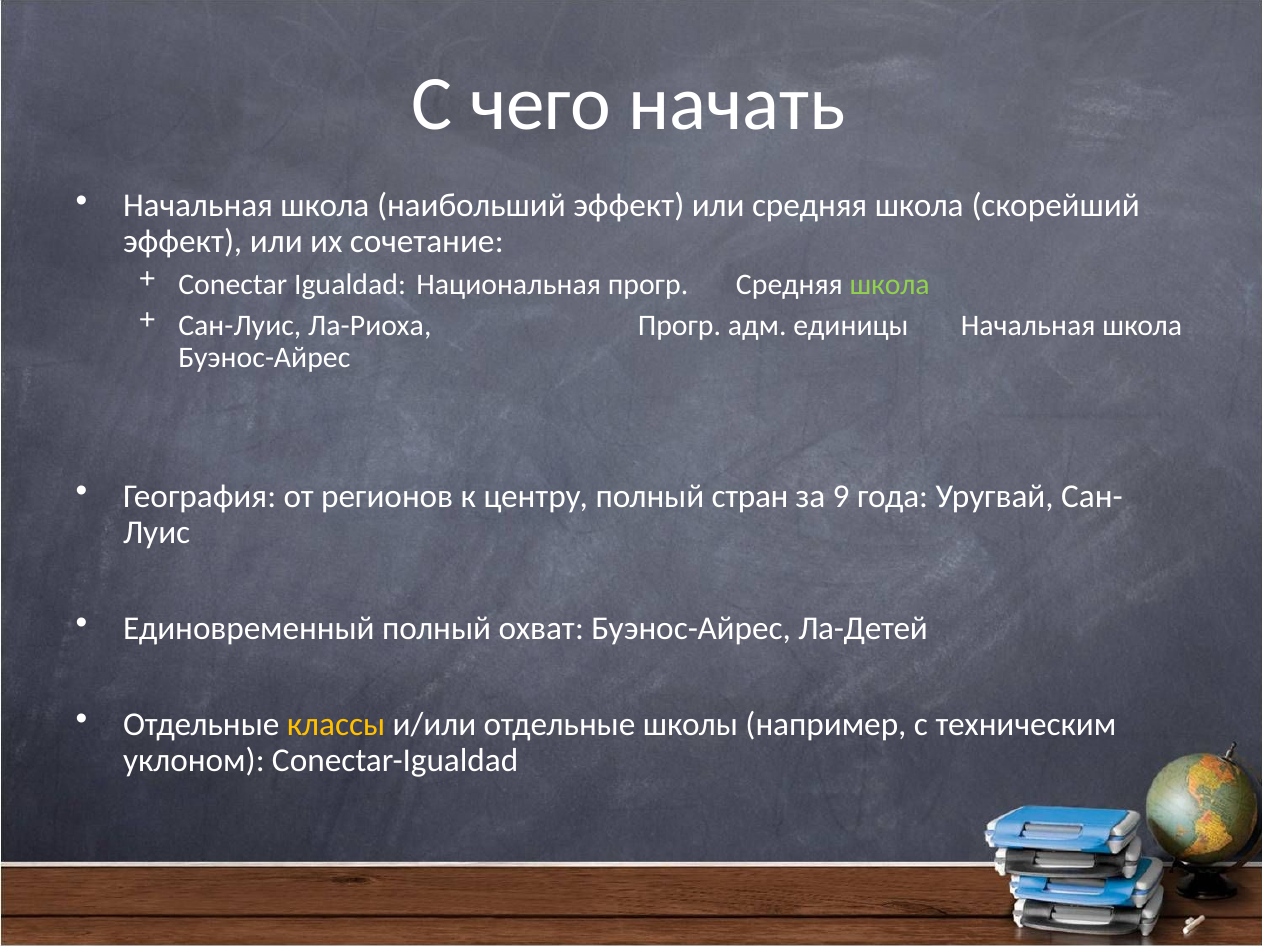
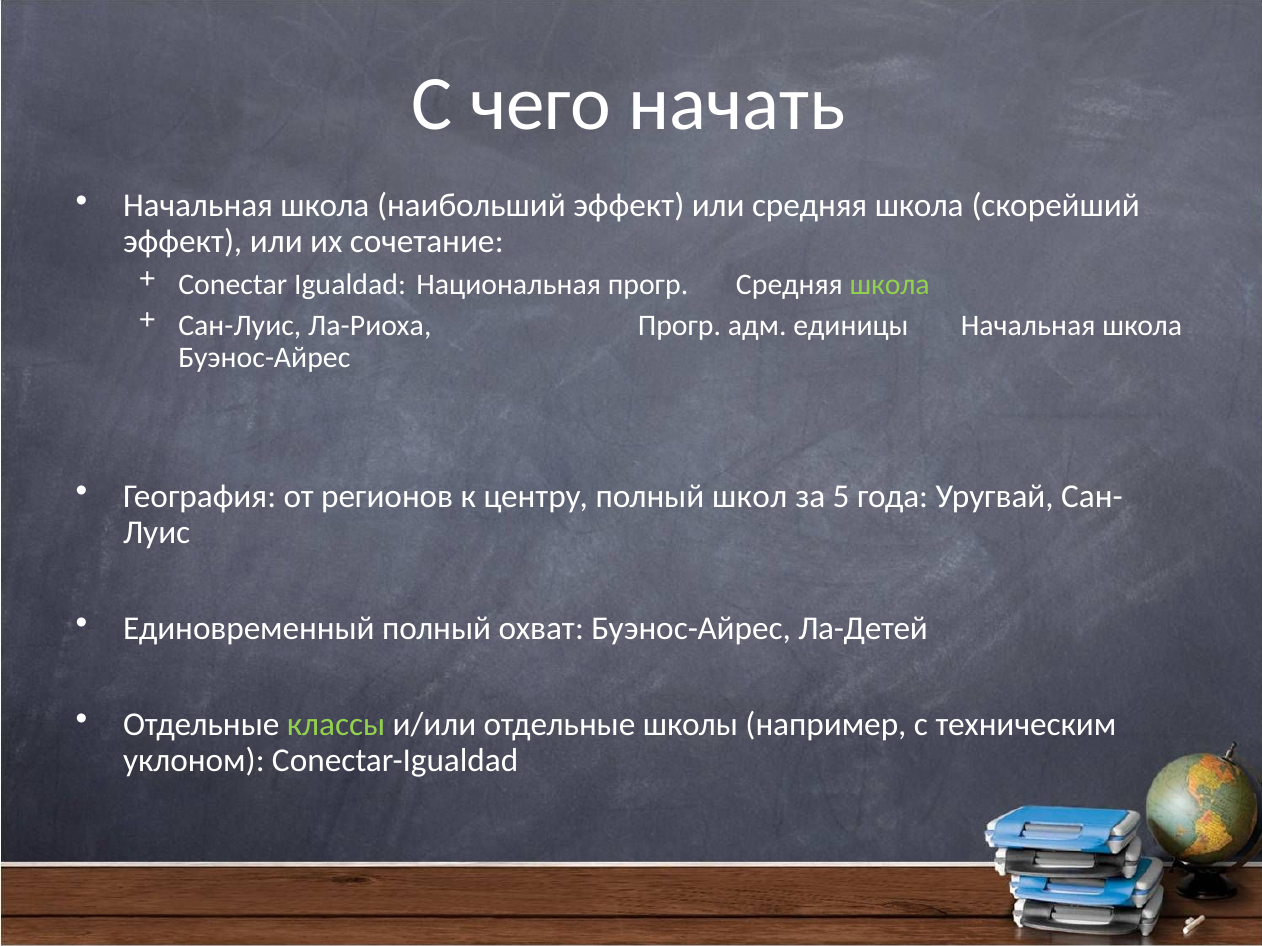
стран: стран -> школ
9: 9 -> 5
классы colour: yellow -> light green
